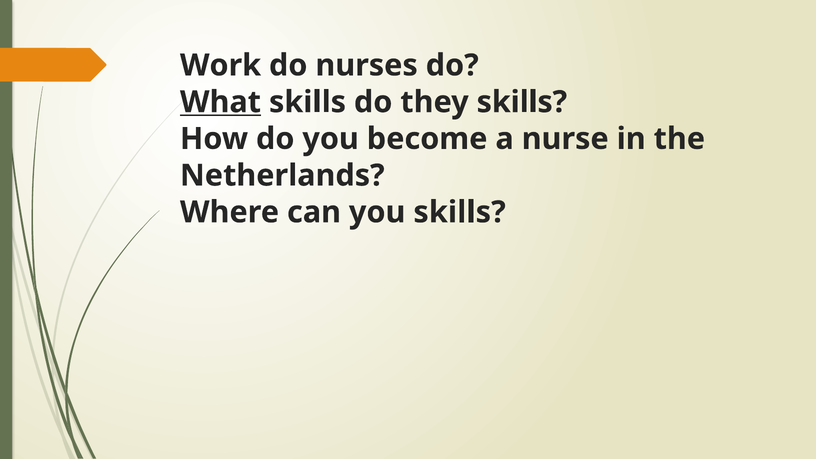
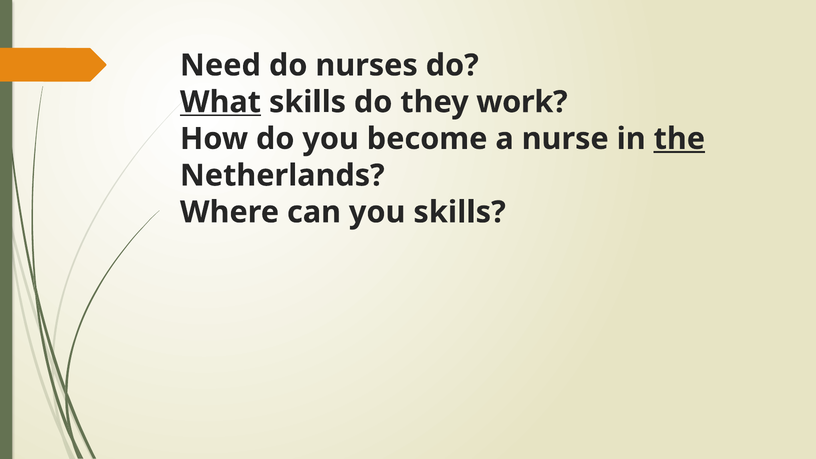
Work: Work -> Need
they skills: skills -> work
the underline: none -> present
